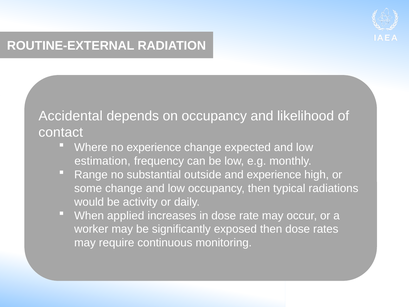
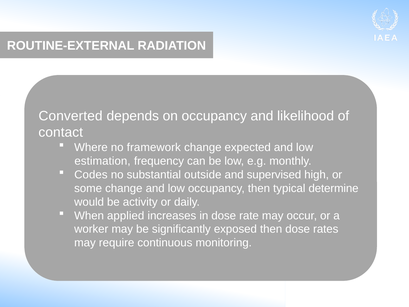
Accidental: Accidental -> Converted
no experience: experience -> framework
Range: Range -> Codes
and experience: experience -> supervised
radiations: radiations -> determine
